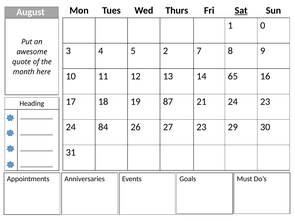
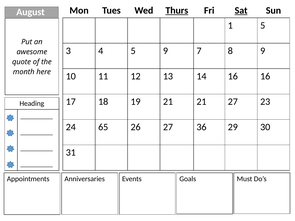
Thurs underline: none -> present
1 0: 0 -> 5
5 2: 2 -> 9
14 65: 65 -> 16
19 87: 87 -> 21
21 24: 24 -> 27
84: 84 -> 65
27 23: 23 -> 36
